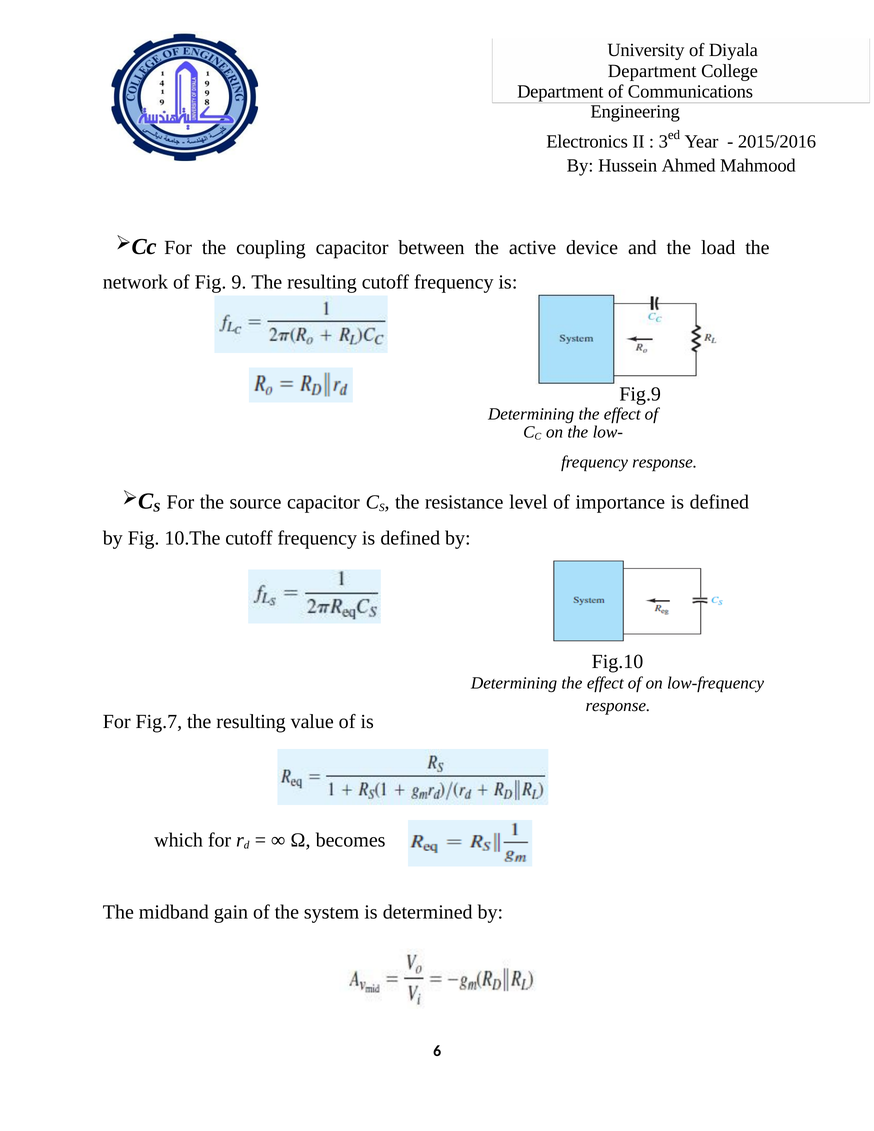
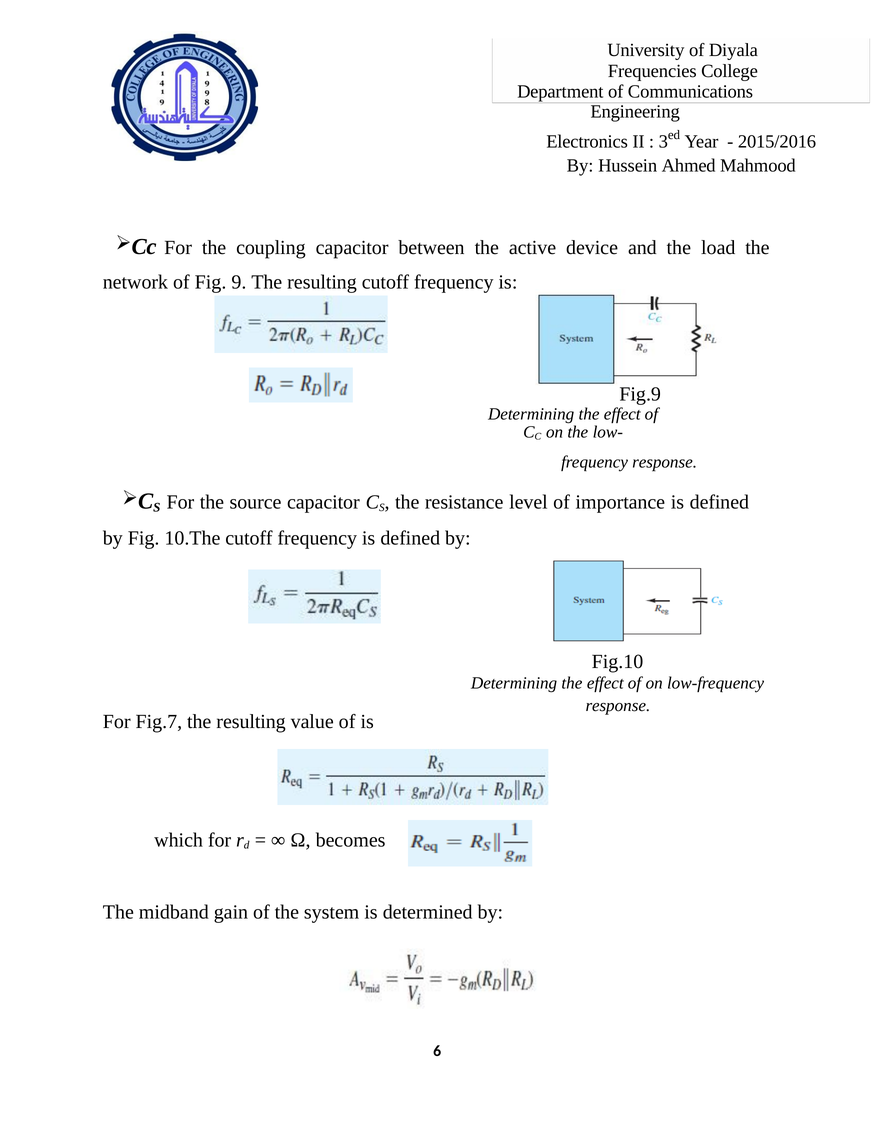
Department at (652, 71): Department -> Frequencies
